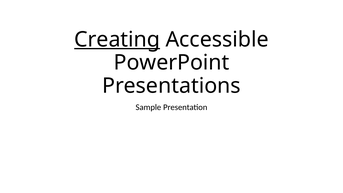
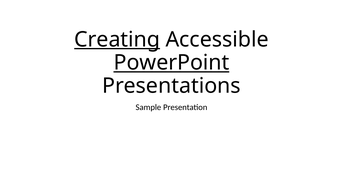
PowerPoint underline: none -> present
